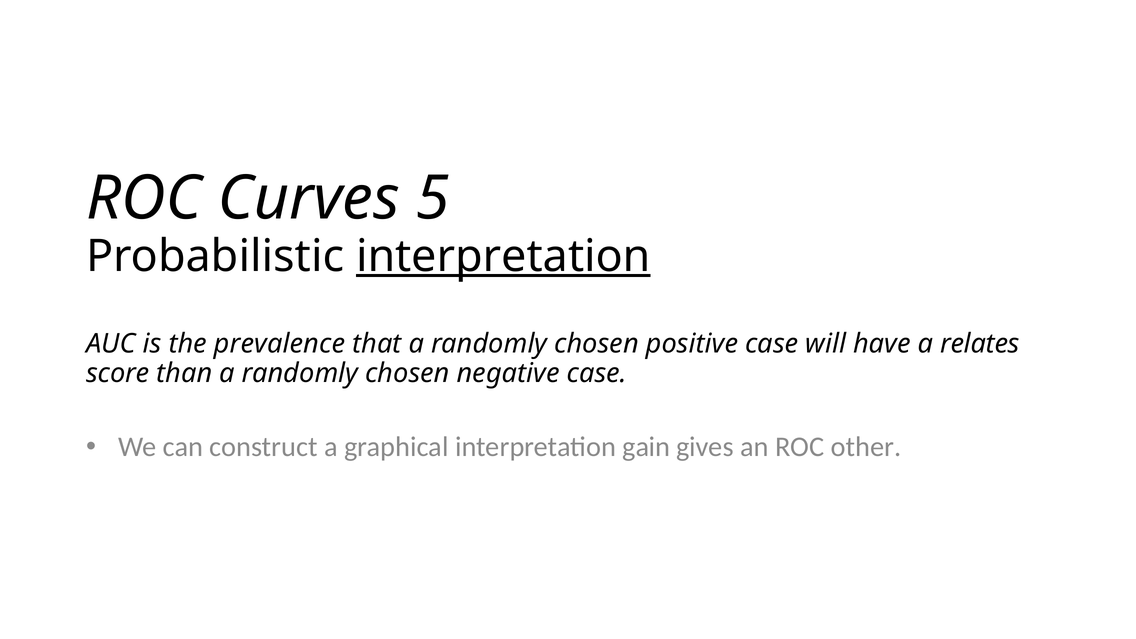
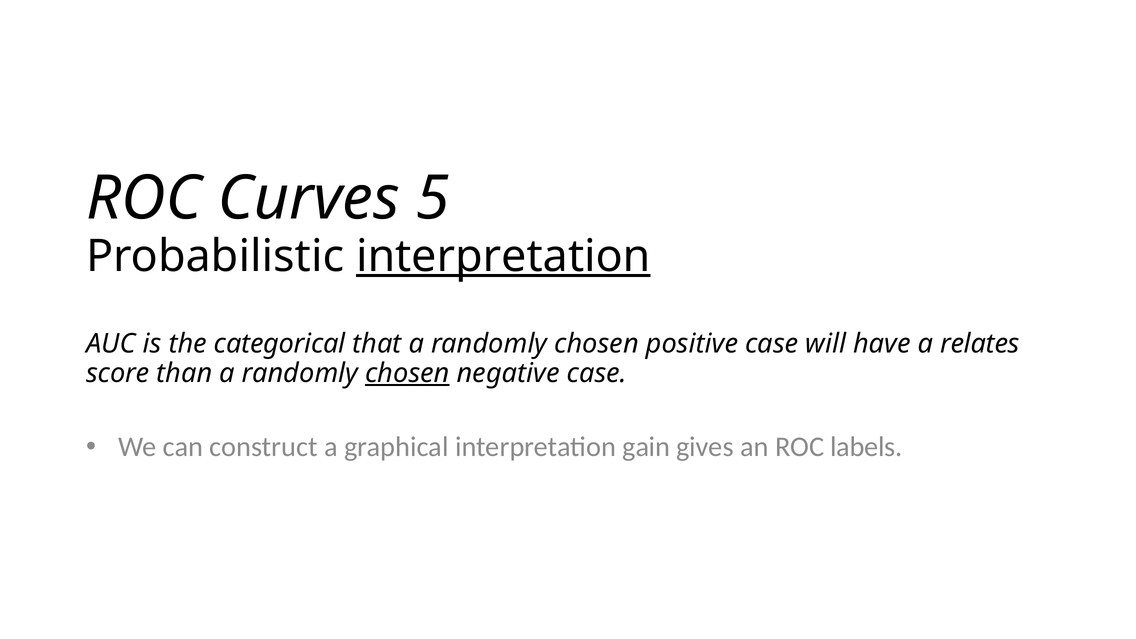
prevalence: prevalence -> categorical
chosen at (407, 373) underline: none -> present
other: other -> labels
